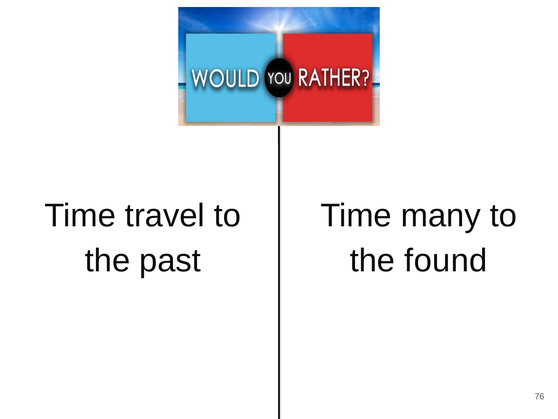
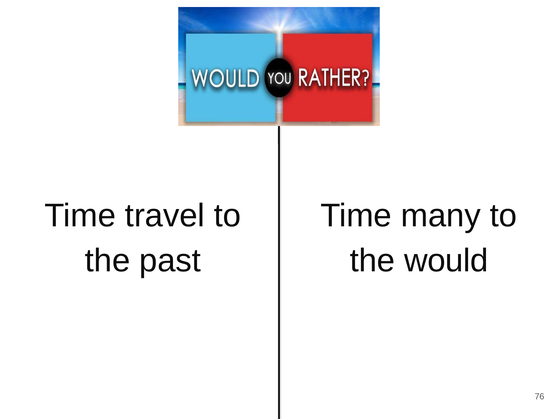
found: found -> would
